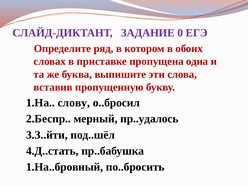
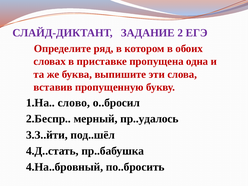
0: 0 -> 2
слову: слову -> слово
1.На..бровный: 1.На..бровный -> 4.На..бровный
